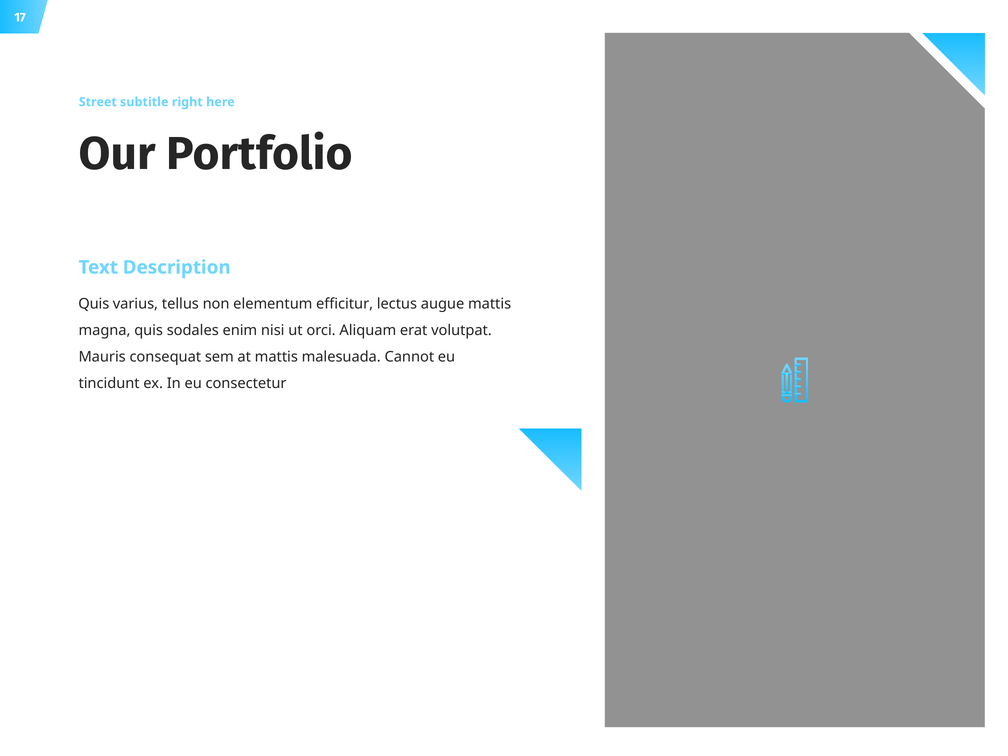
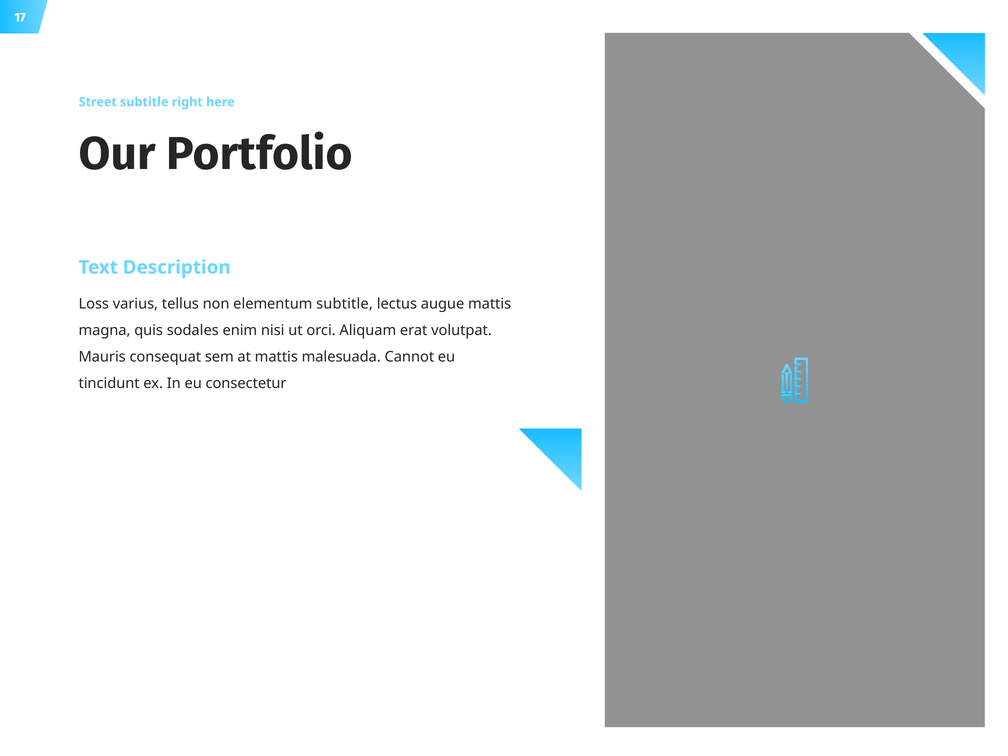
Quis at (94, 304): Quis -> Loss
elementum efficitur: efficitur -> subtitle
